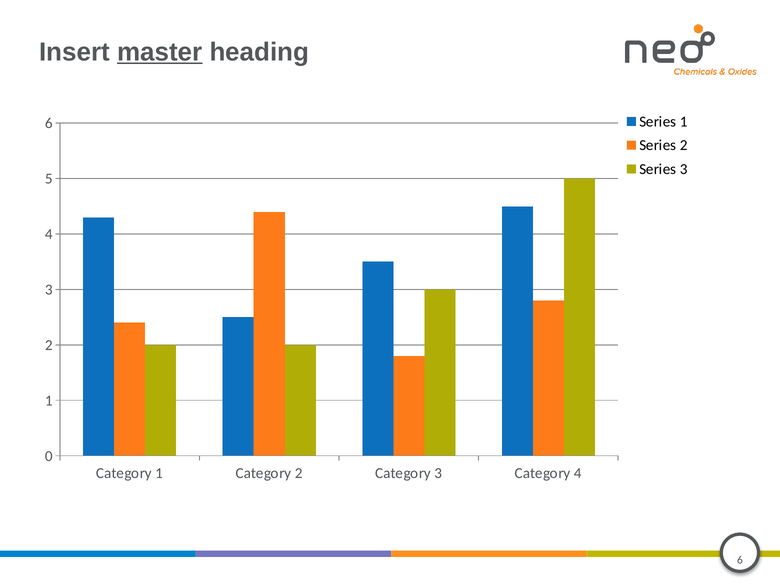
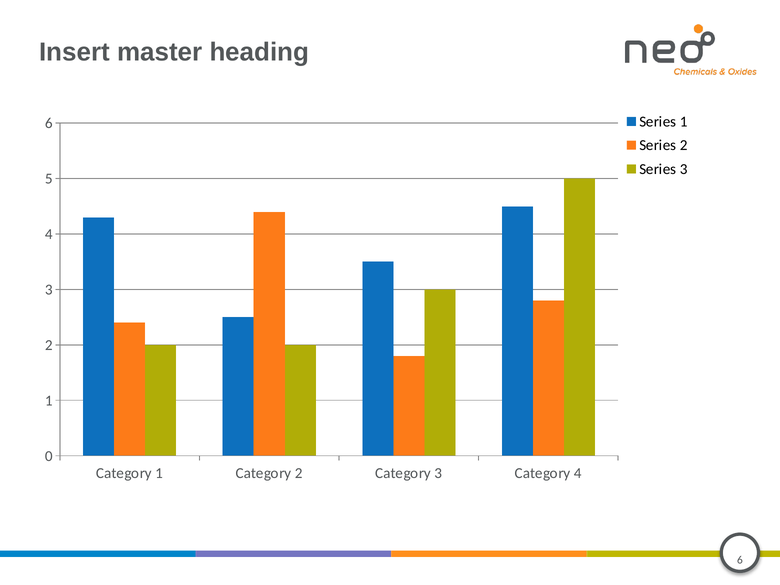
master underline: present -> none
